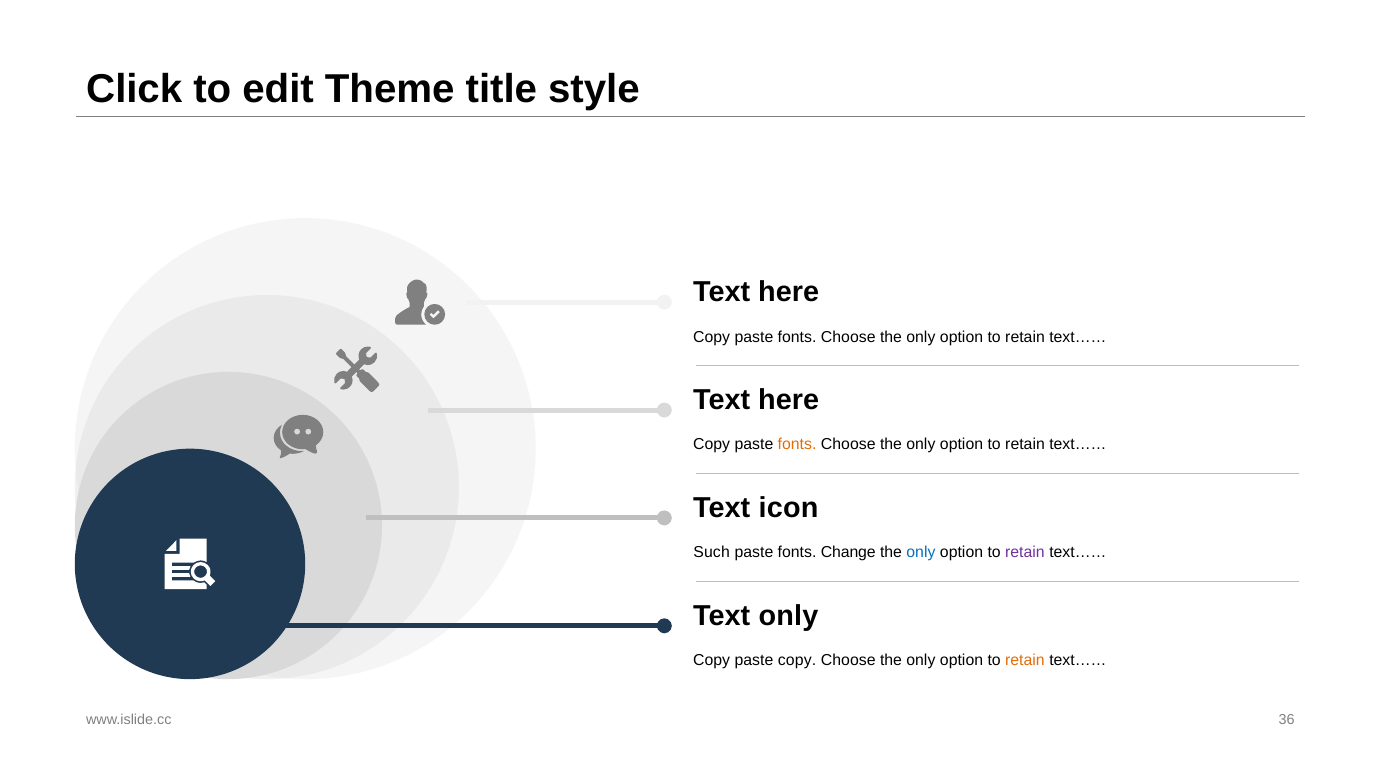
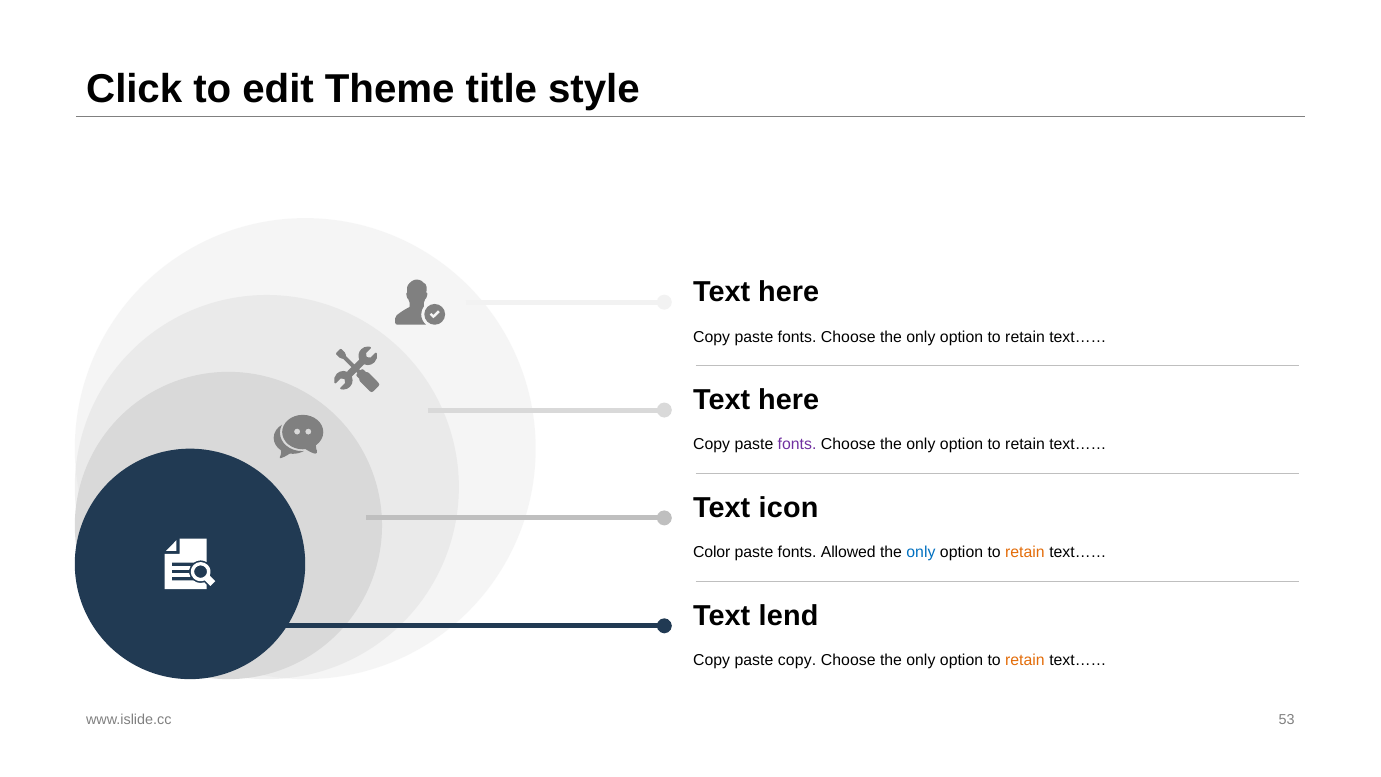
fonts at (797, 445) colour: orange -> purple
Such: Such -> Color
Change: Change -> Allowed
retain at (1025, 552) colour: purple -> orange
Text only: only -> lend
36: 36 -> 53
